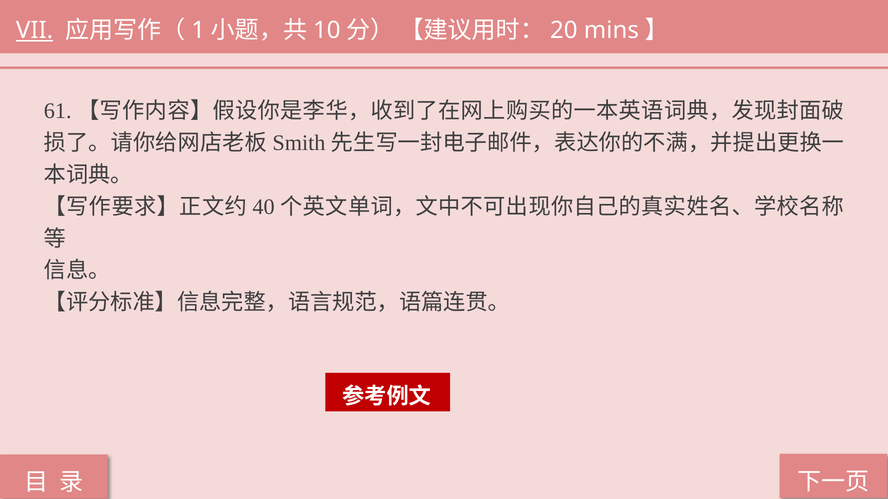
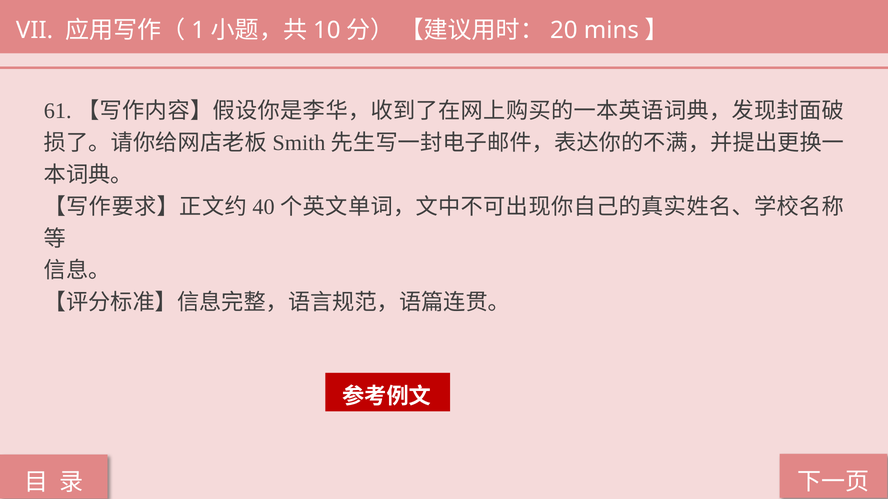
VII underline: present -> none
